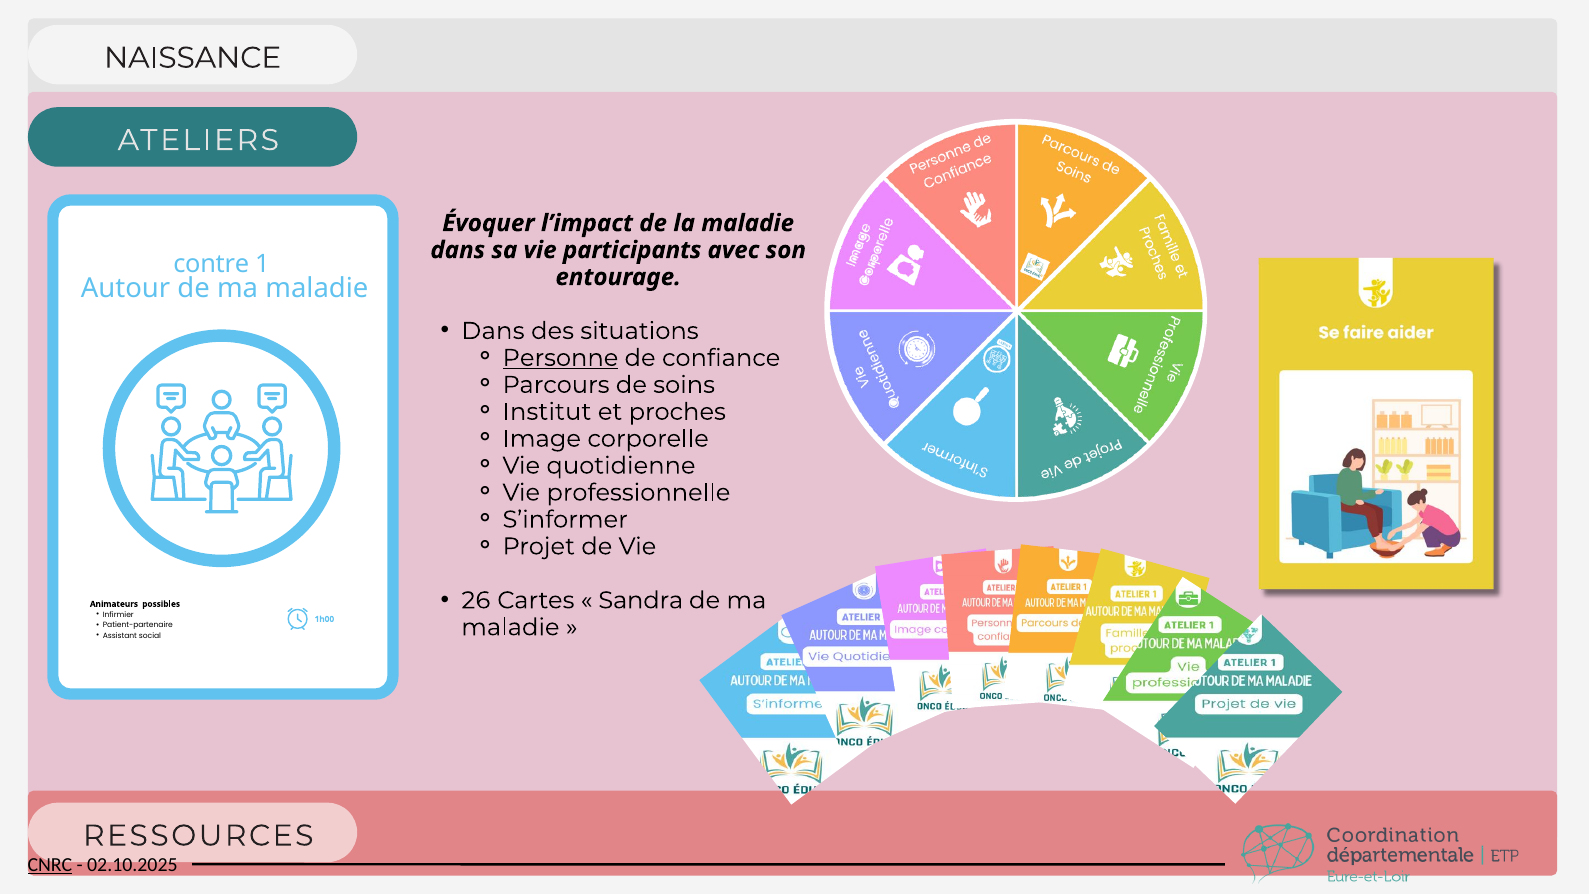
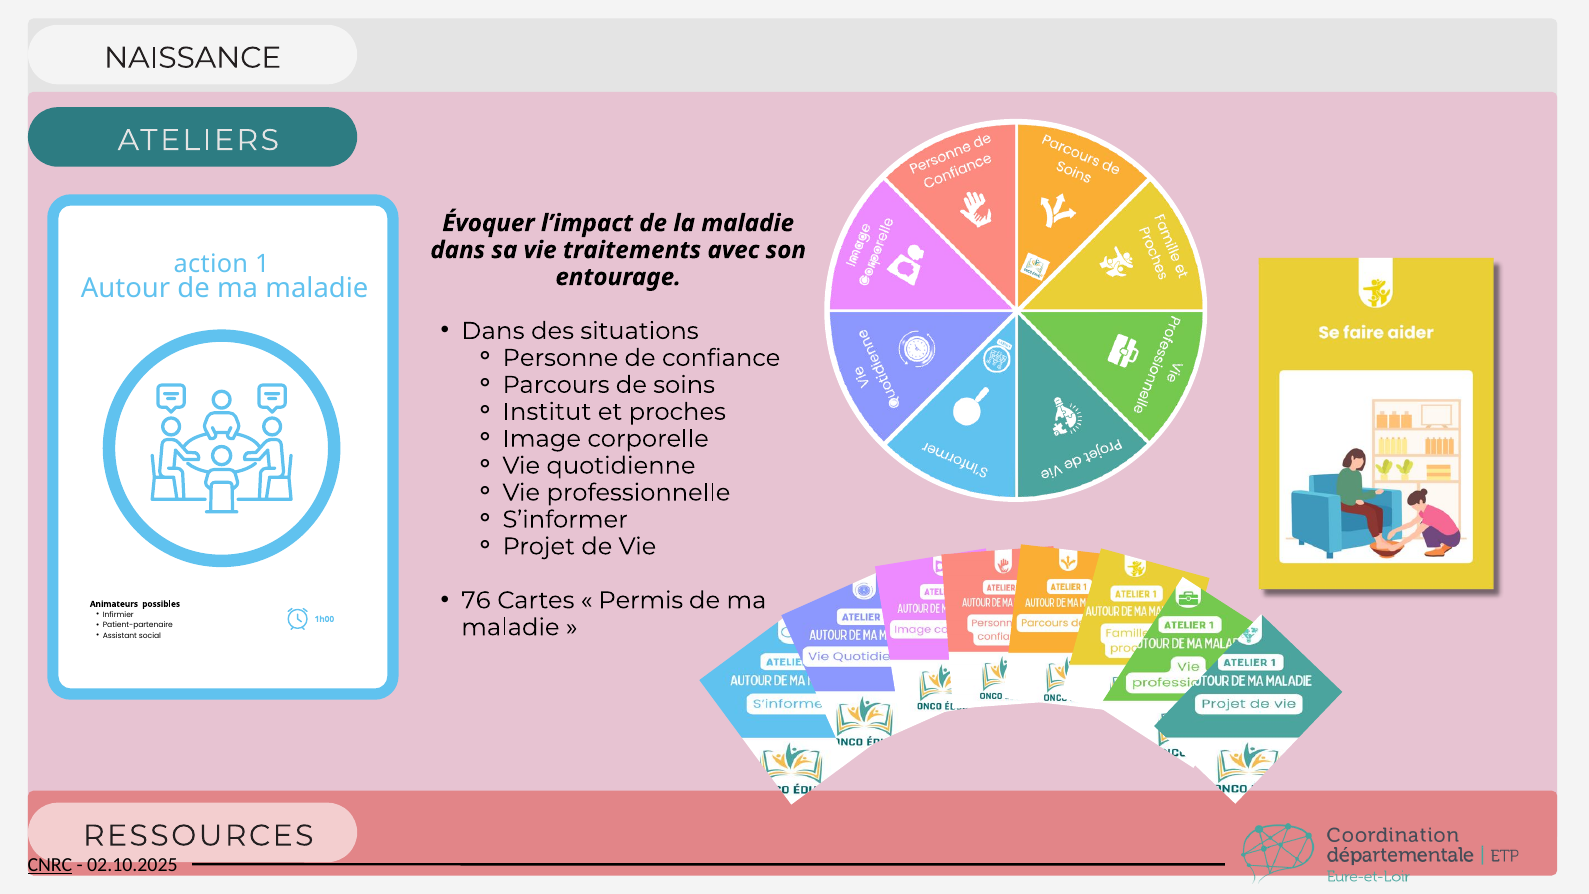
participants: participants -> traitements
contre: contre -> action
Personne underline: present -> none
26: 26 -> 76
Sandra: Sandra -> Permis
